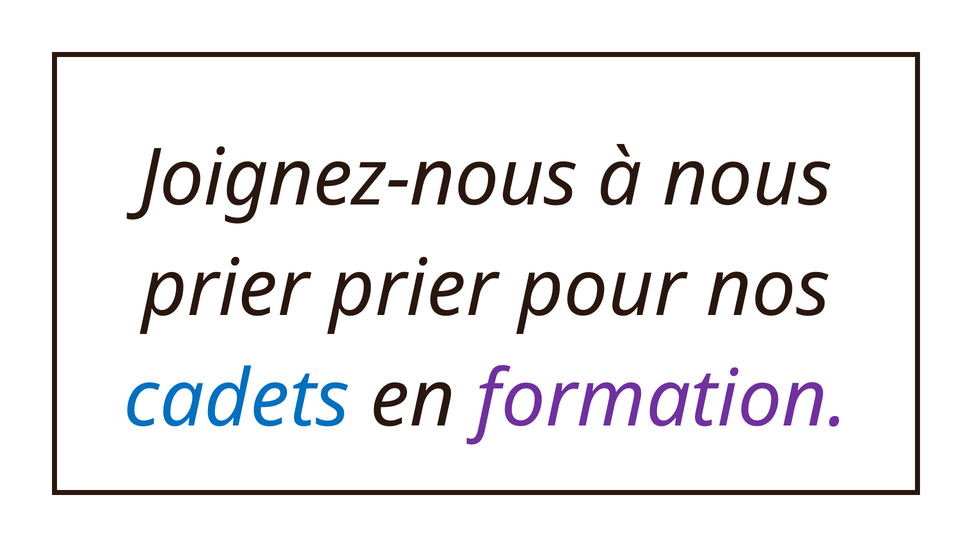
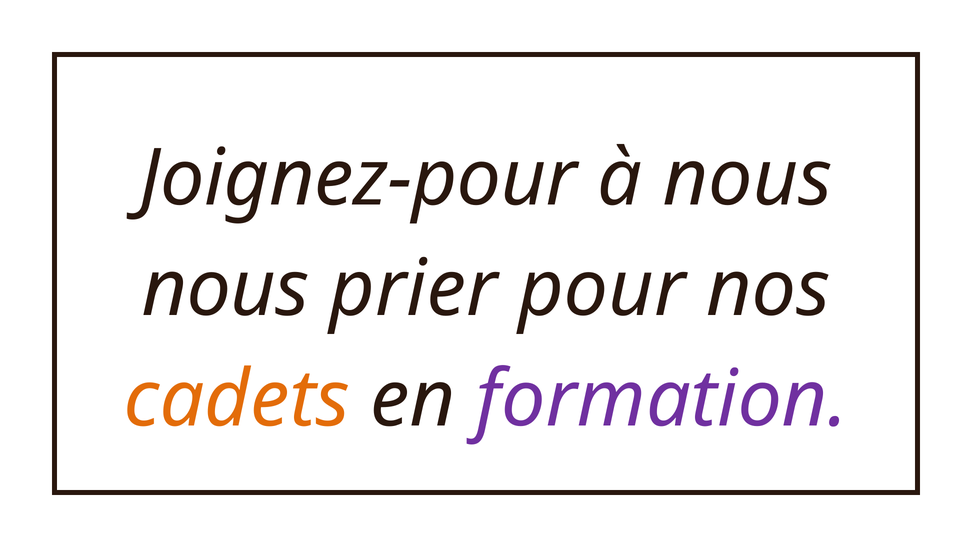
Joignez-nous: Joignez-nous -> Joignez-pour
prier at (225, 289): prier -> nous
cadets at (237, 400) colour: blue -> orange
